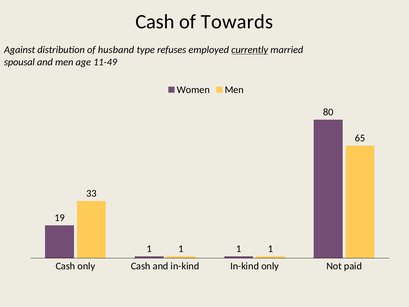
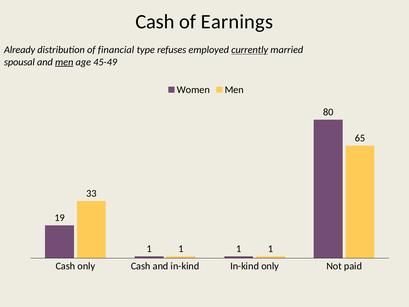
Towards: Towards -> Earnings
Against: Against -> Already
husband: husband -> financial
men at (64, 62) underline: none -> present
11-49: 11-49 -> 45-49
